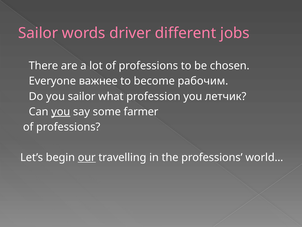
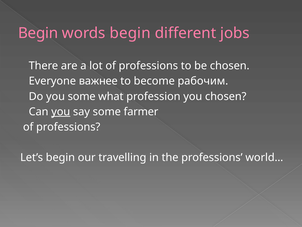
Sailor at (38, 33): Sailor -> Begin
words driver: driver -> begin
you sailor: sailor -> some
you летчик: летчик -> chosen
our underline: present -> none
